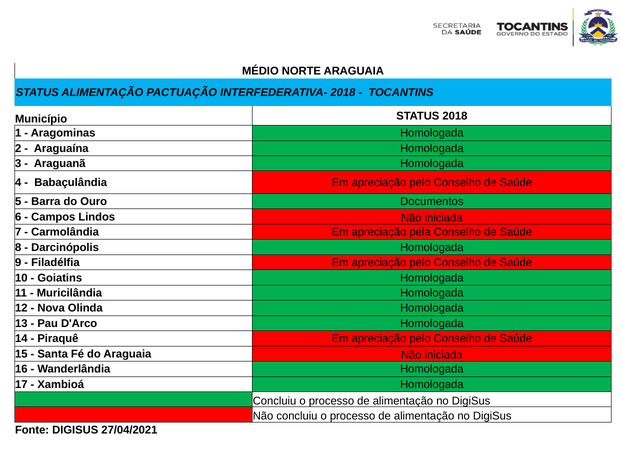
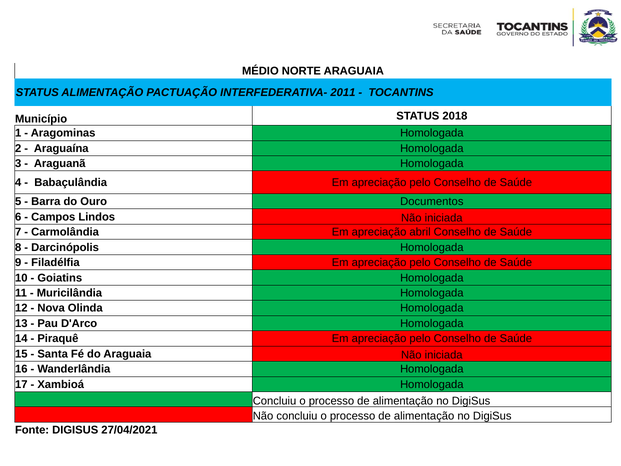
INTERFEDERATIVA- 2018: 2018 -> 2011
pela: pela -> abril
